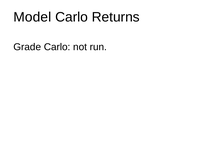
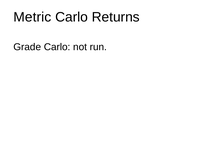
Model: Model -> Metric
